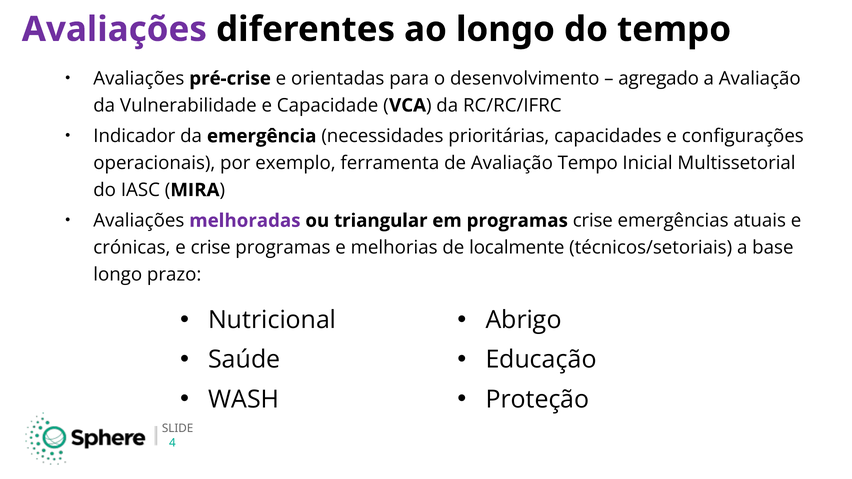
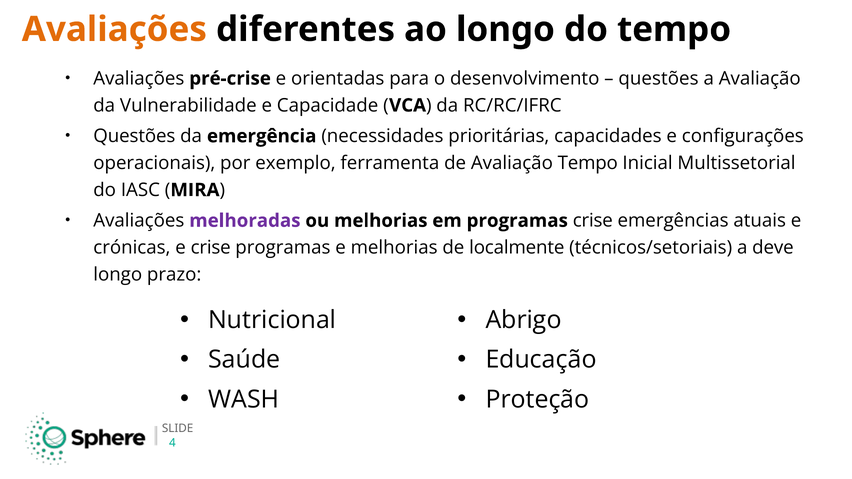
Avaliações at (114, 29) colour: purple -> orange
agregado at (659, 79): agregado -> questões
Indicador at (134, 136): Indicador -> Questões
ou triangular: triangular -> melhorias
base: base -> deve
